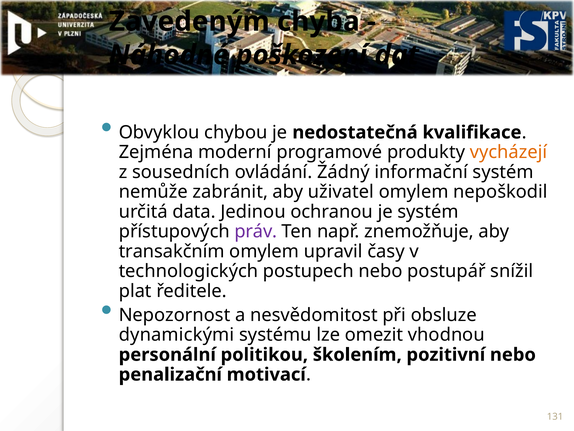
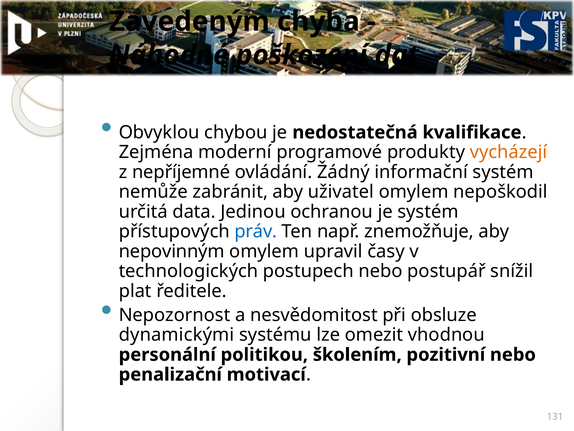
sousedních: sousedních -> nepříjemné
práv colour: purple -> blue
transakčním: transakčním -> nepovinným
